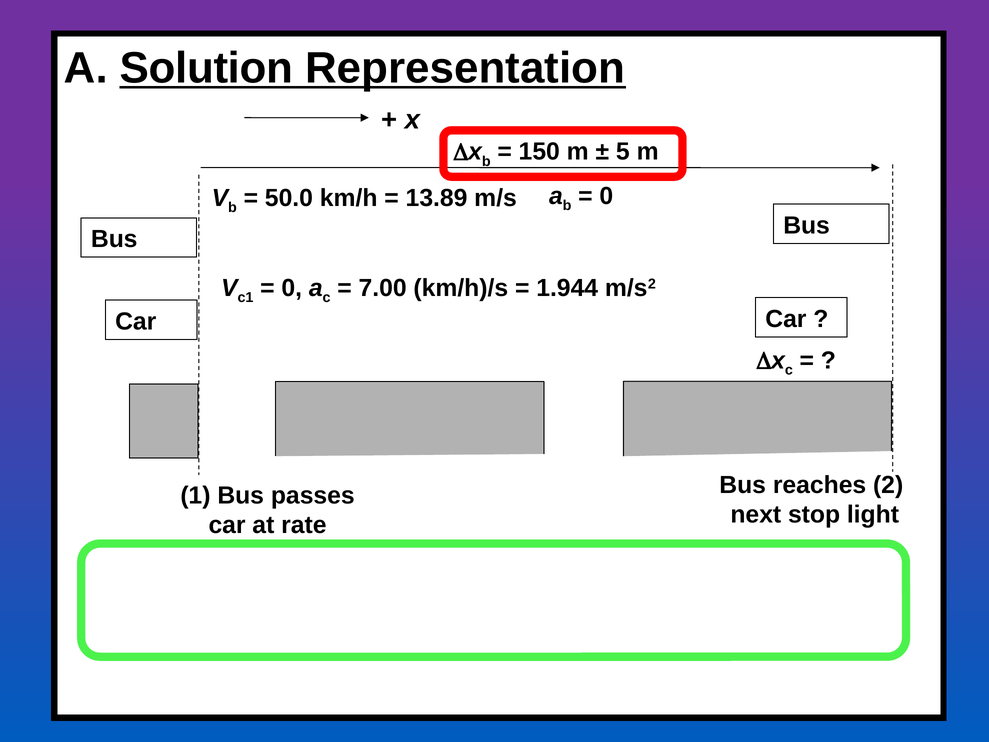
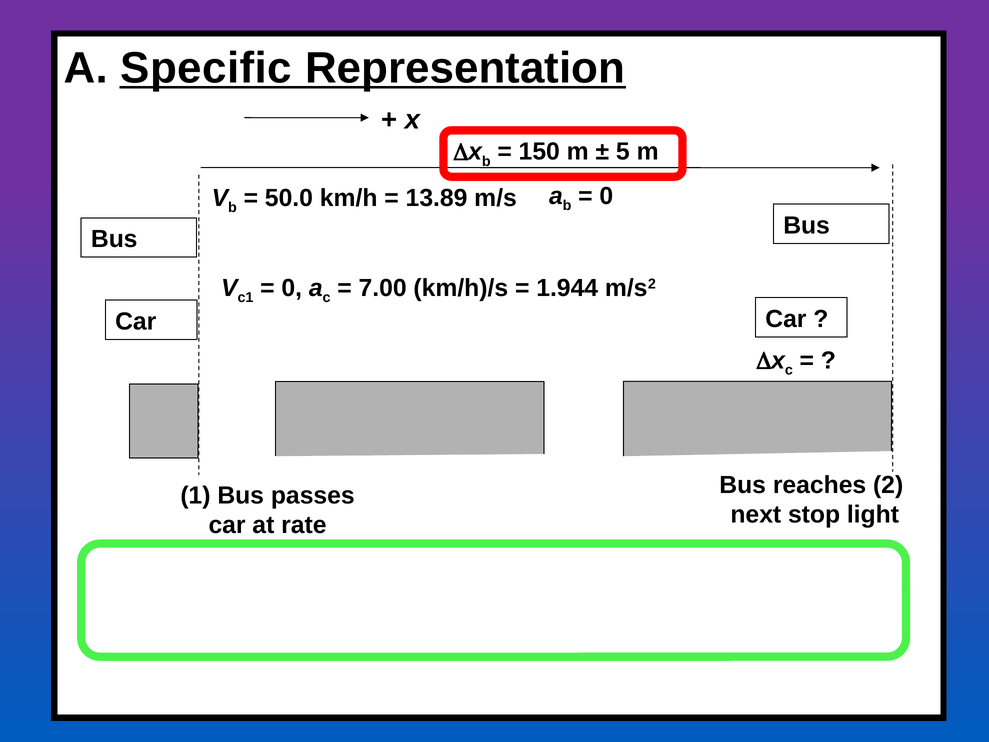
Solution: Solution -> Specific
